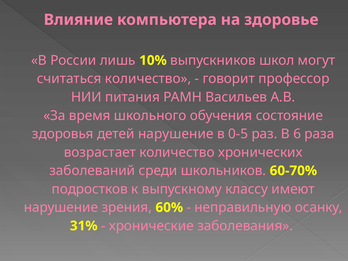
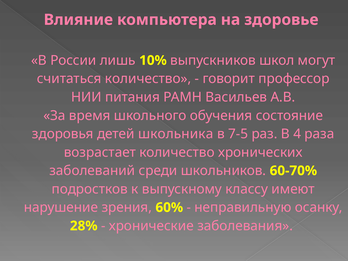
детей нарушение: нарушение -> школьника
0-5: 0-5 -> 7-5
6: 6 -> 4
31%: 31% -> 28%
